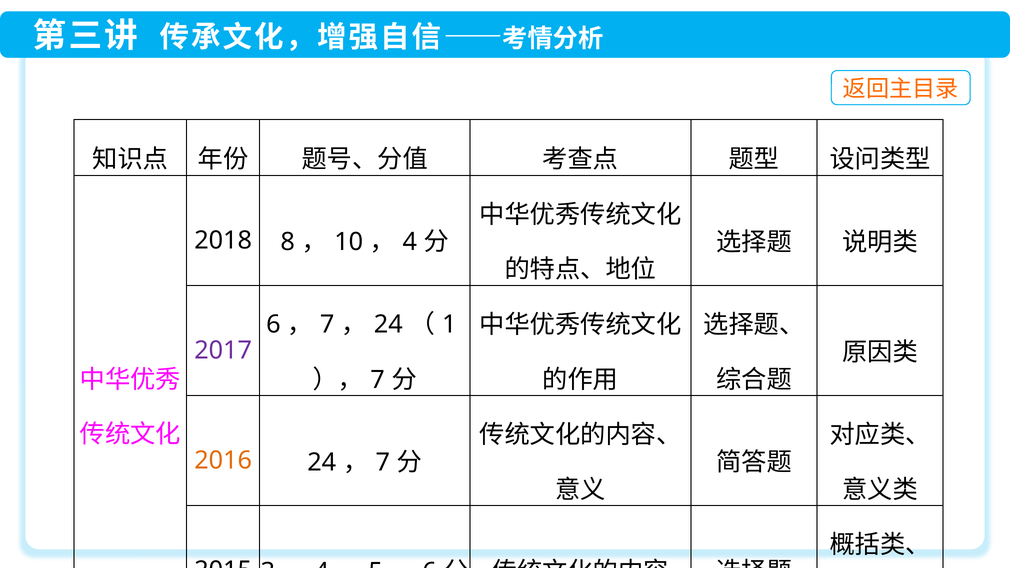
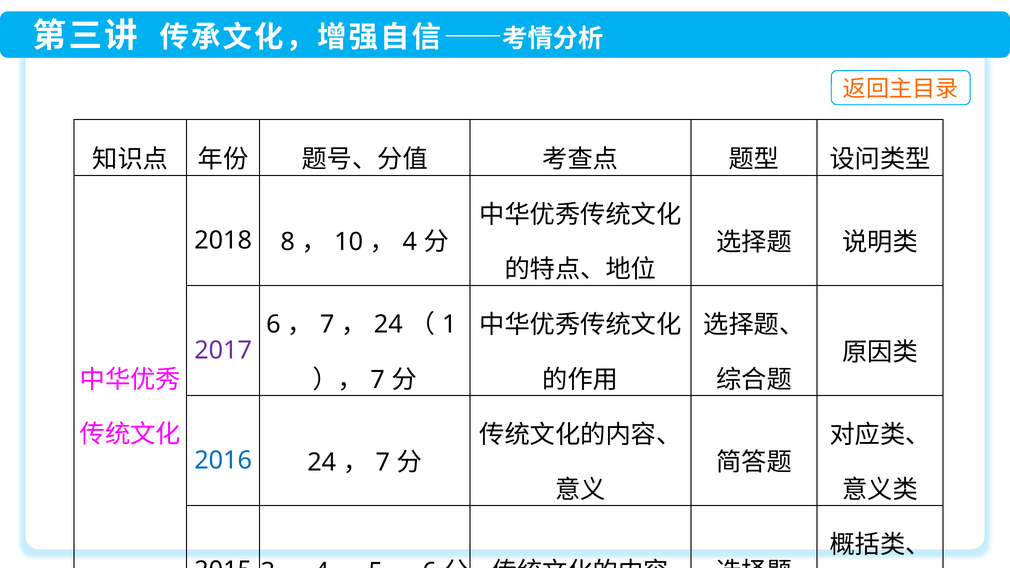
2016 colour: orange -> blue
